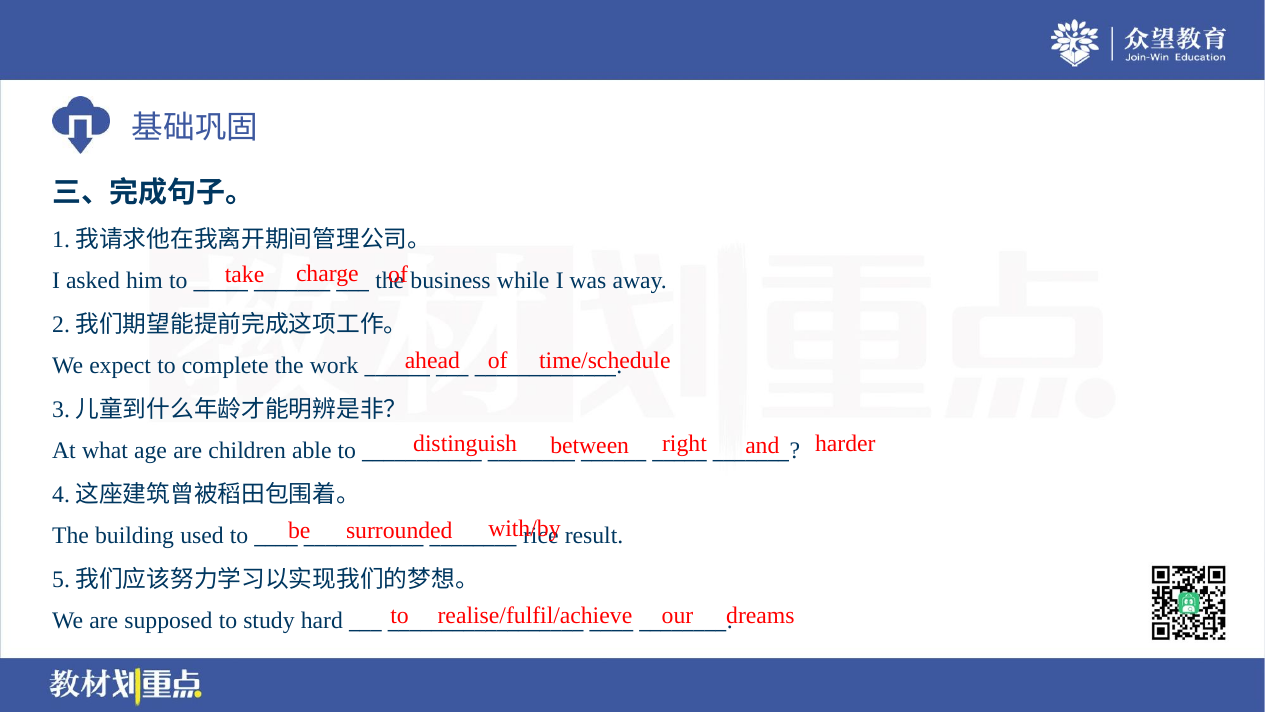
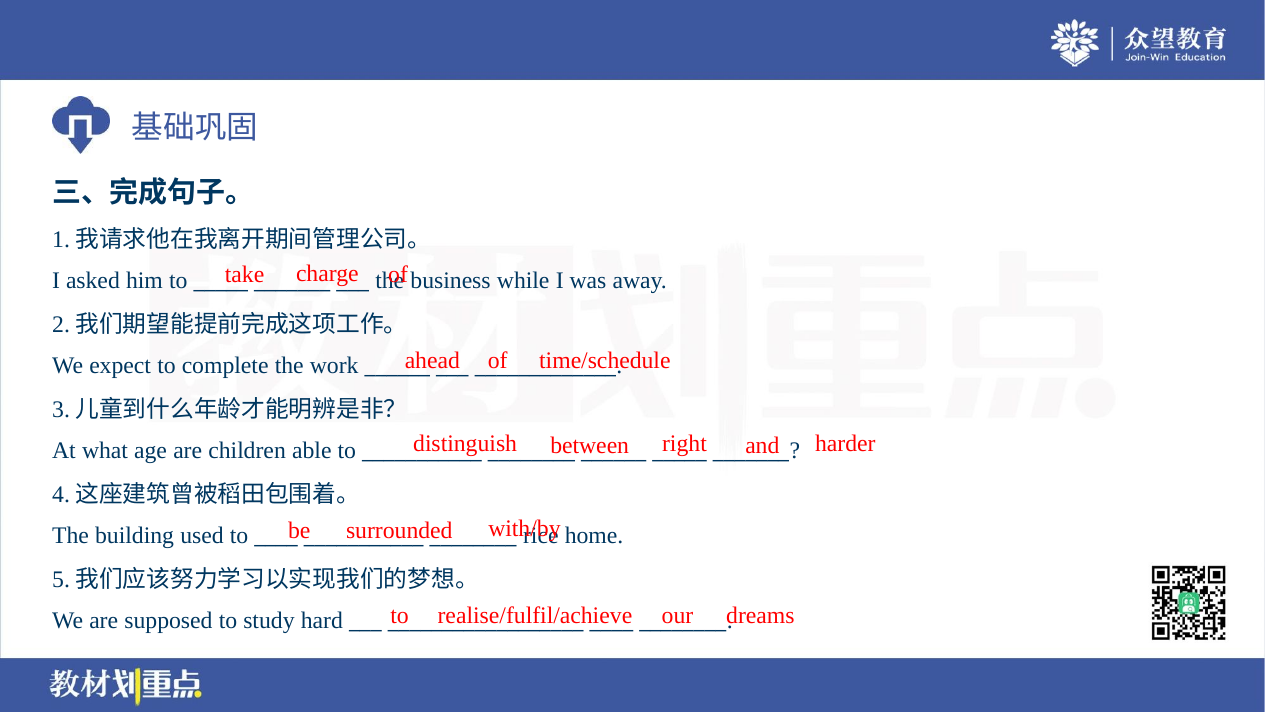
result: result -> home
